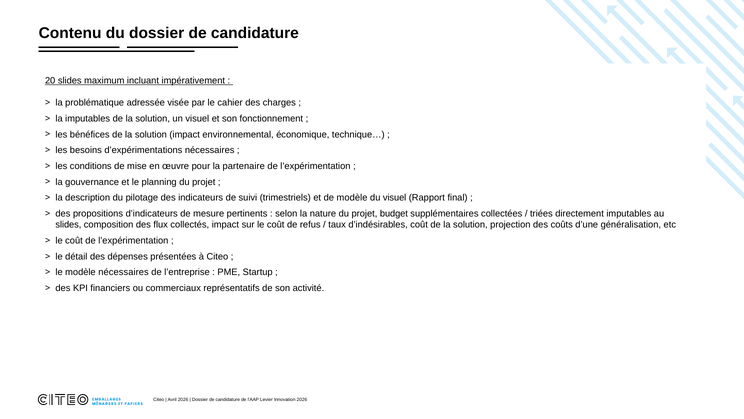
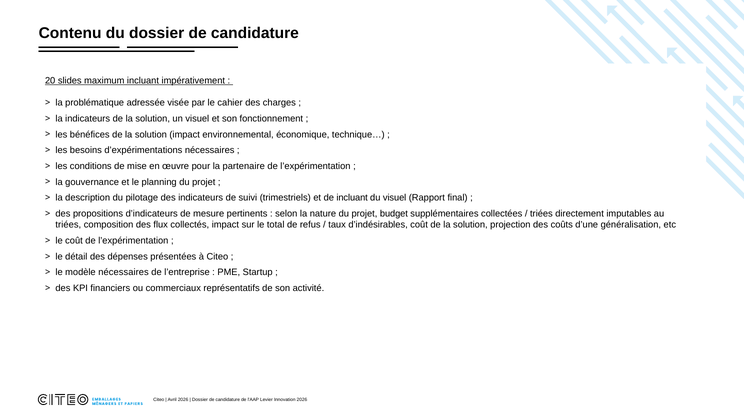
la imputables: imputables -> indicateurs
de modèle: modèle -> incluant
slides at (68, 225): slides -> triées
sur le coût: coût -> total
